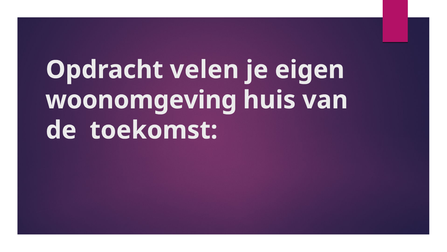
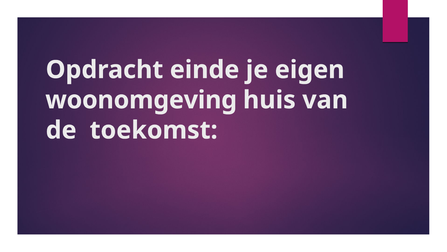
velen: velen -> einde
